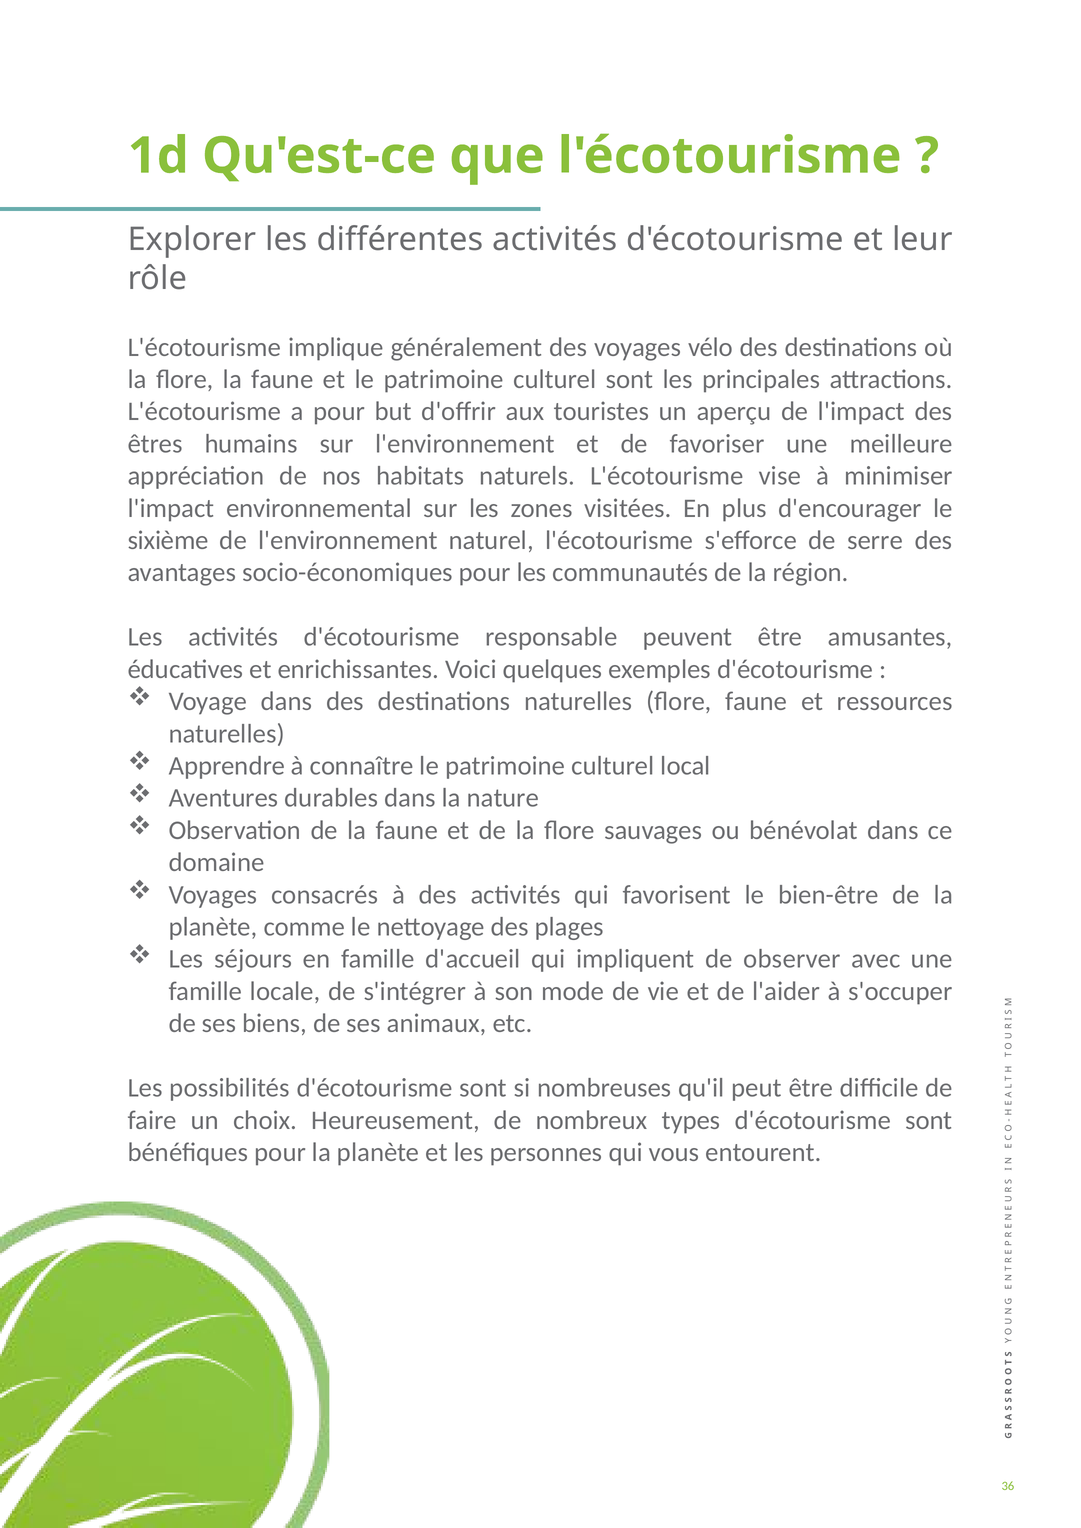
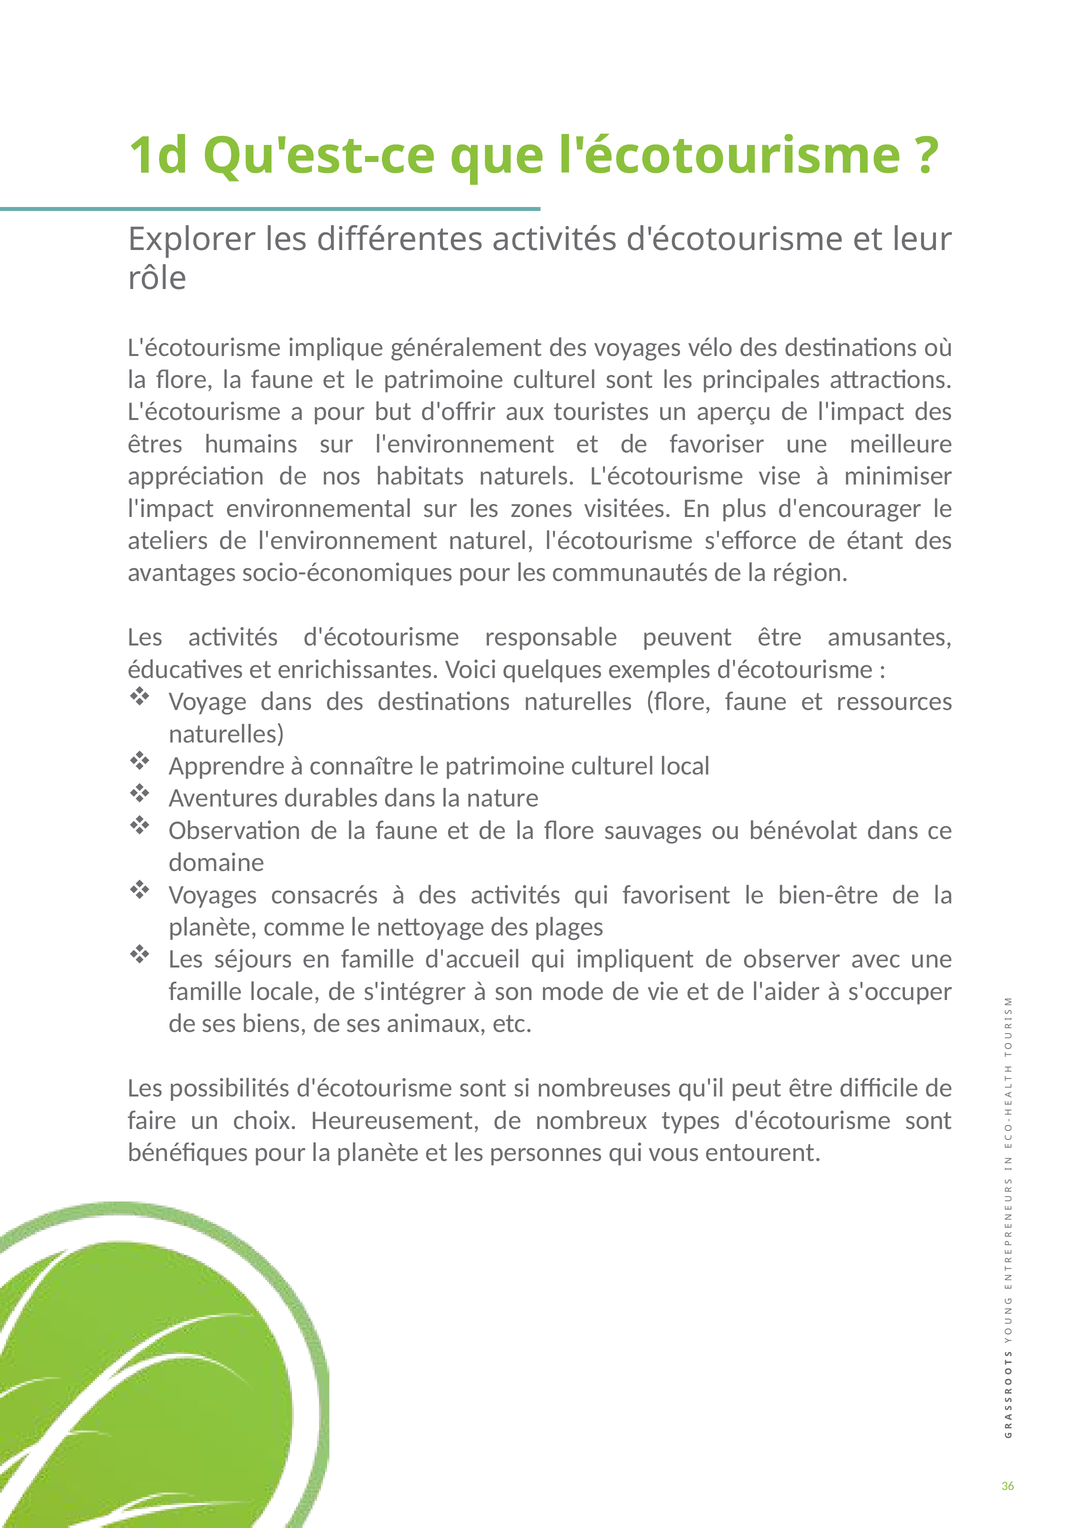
sixième: sixième -> ateliers
serre: serre -> étant
